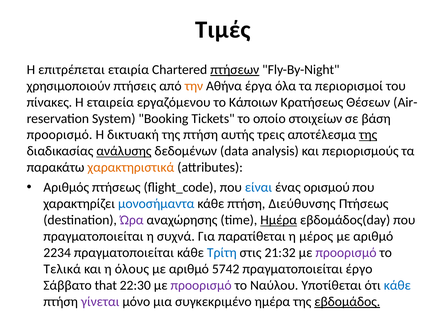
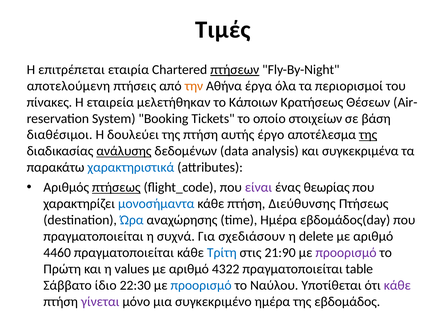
χρησιμοποιούν: χρησιμοποιούν -> αποτελούμενη
εργαζόμενου: εργαζόμενου -> μελετήθηκαν
προορισμό at (60, 135): προορισμό -> διαθέσιμοι
δικτυακή: δικτυακή -> δουλεύει
τρεις: τρεις -> έργο
περιορισμούς: περιορισμούς -> συγκεκριμένα
χαρακτηριστικά colour: orange -> blue
πτήσεως at (116, 187) underline: none -> present
είναι colour: blue -> purple
ορισμού: ορισμού -> θεωρίας
Ώρα colour: purple -> blue
Ημέρα at (279, 220) underline: present -> none
παρατίθεται: παρατίθεται -> σχεδιάσουν
μέρος: μέρος -> delete
2234: 2234 -> 4460
21:32: 21:32 -> 21:90
Τελικά: Τελικά -> Πρώτη
όλους: όλους -> values
5742: 5742 -> 4322
έργο: έργο -> table
that: that -> ίδιο
προορισμό at (201, 285) colour: purple -> blue
κάθε at (397, 285) colour: blue -> purple
εβδομάδος underline: present -> none
